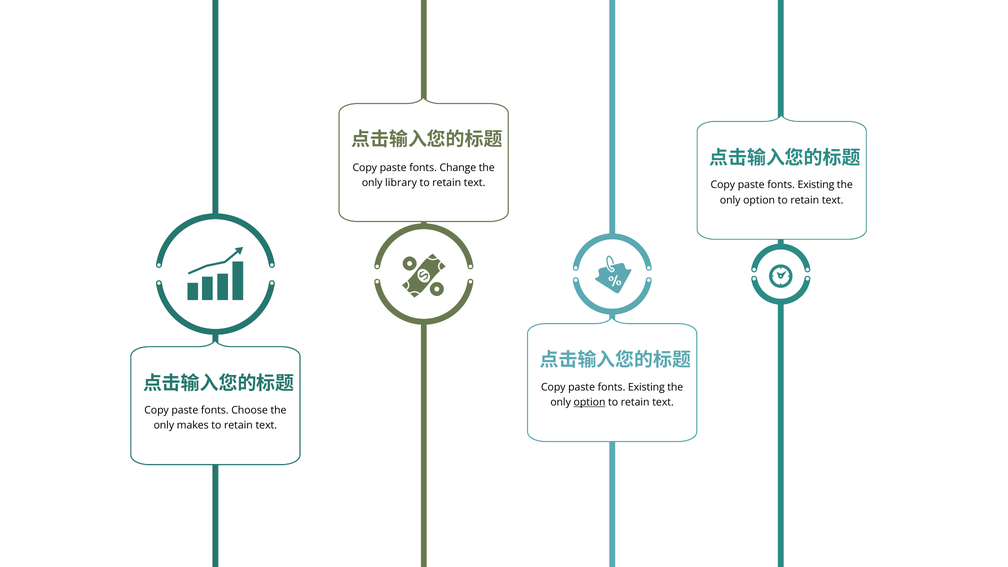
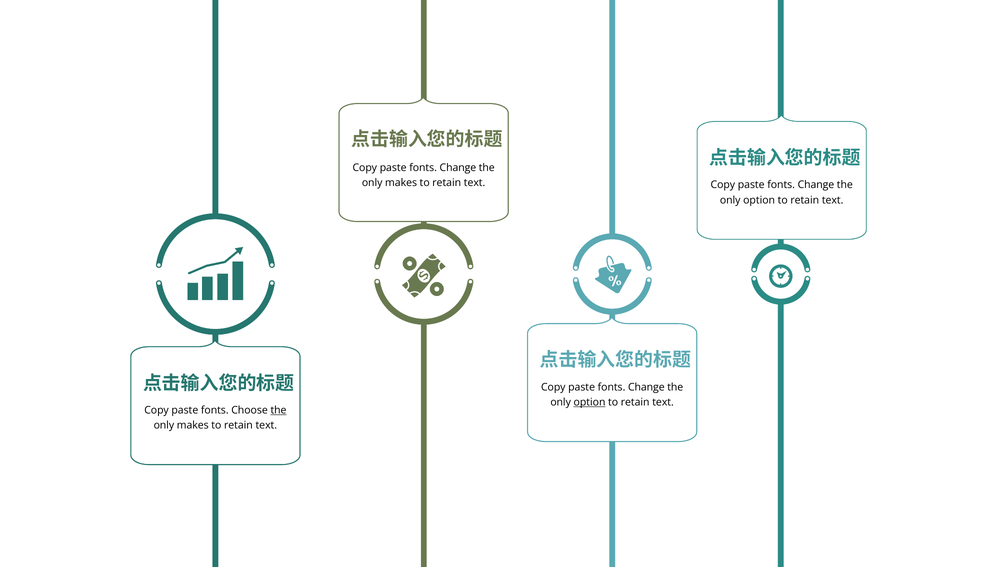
library at (401, 183): library -> makes
Existing at (816, 185): Existing -> Change
Existing at (646, 387): Existing -> Change
the at (279, 410) underline: none -> present
